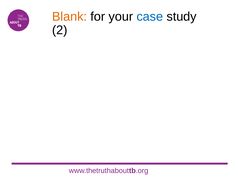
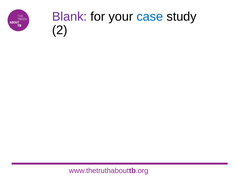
Blank colour: orange -> purple
